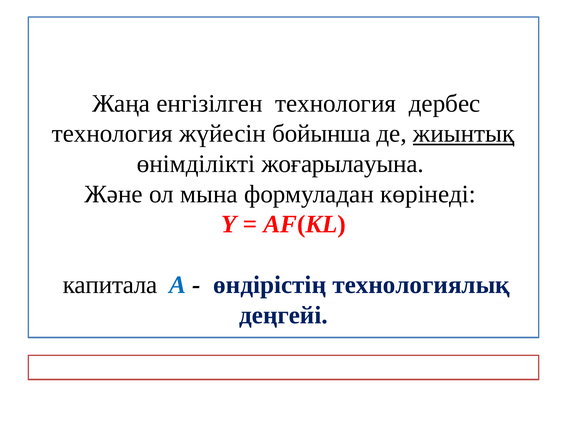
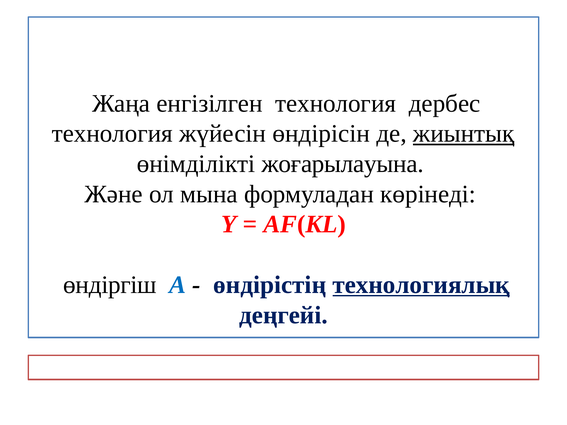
бойынша: бойынша -> өндірісін
капитала: капитала -> өндіргіш
технологиялық underline: none -> present
